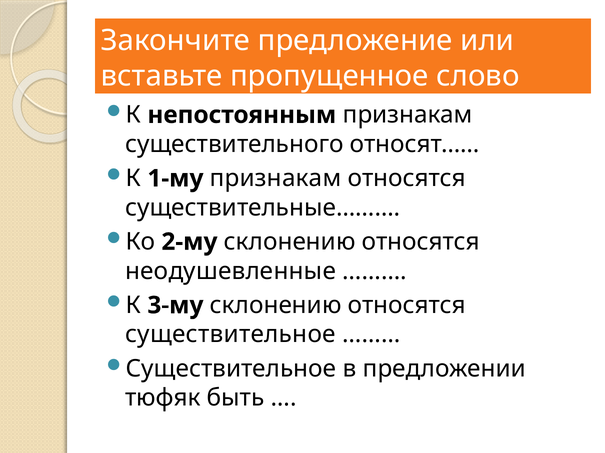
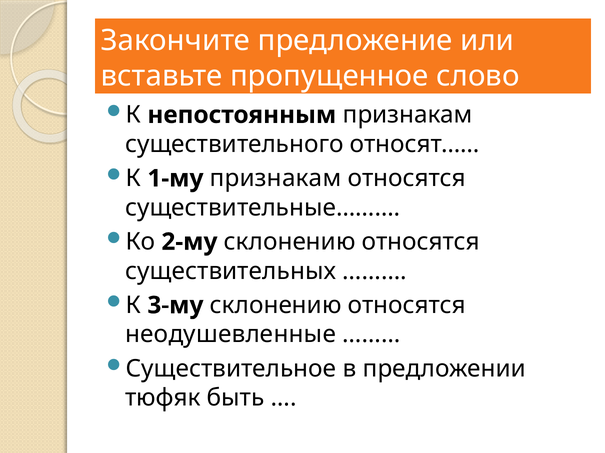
неодушевленные: неодушевленные -> существительных
существительное at (231, 335): существительное -> неодушевленные
